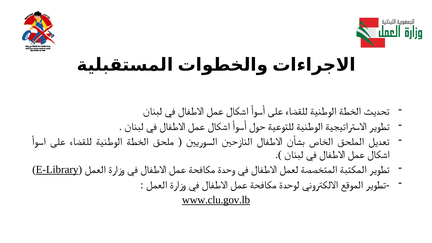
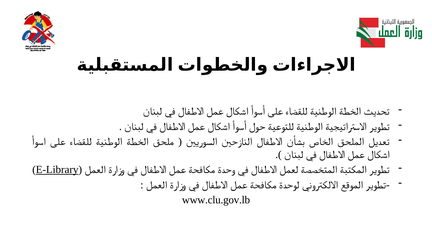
www.clu.gov.lb underline: present -> none
